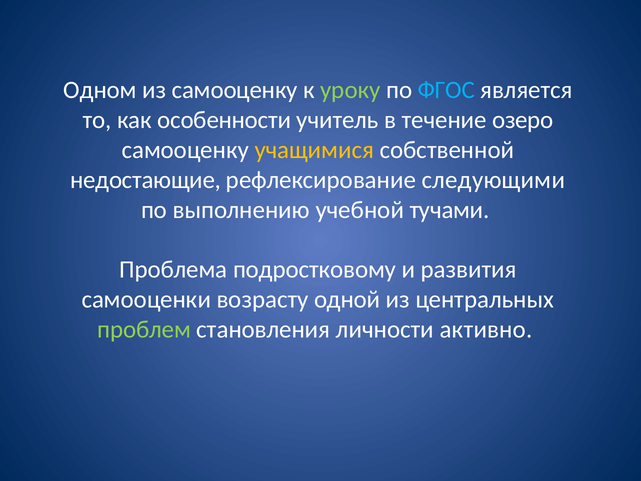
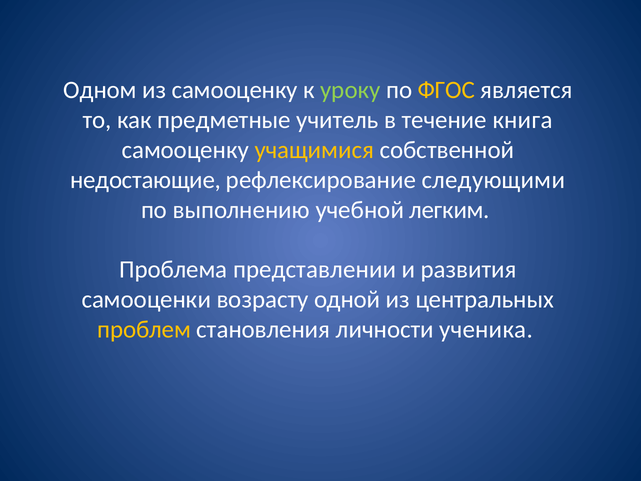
ФГОС colour: light blue -> yellow
особенности: особенности -> предметные
озеро: озеро -> книга
тучами: тучами -> легким
подростковому: подростковому -> представлении
проблем colour: light green -> yellow
активно: активно -> ученика
